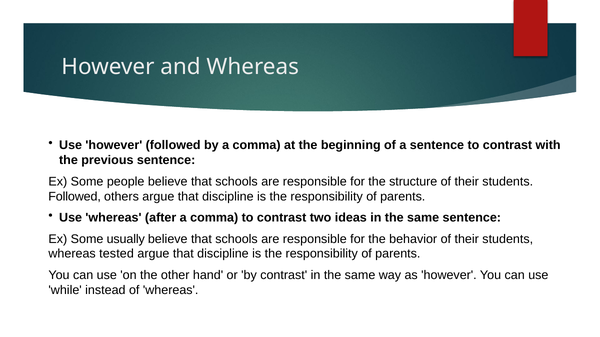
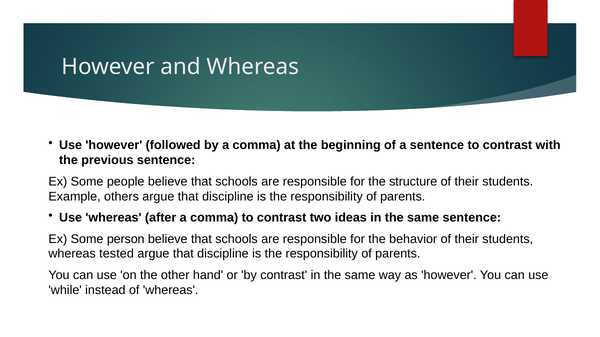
Followed at (75, 197): Followed -> Example
usually: usually -> person
